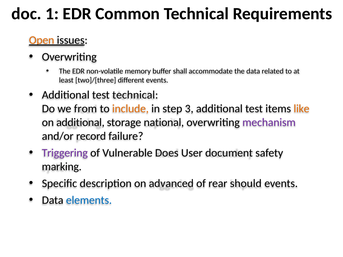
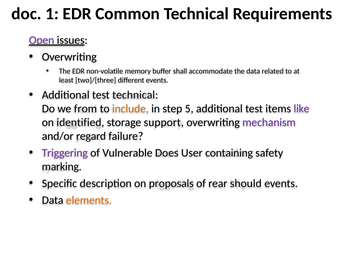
Open colour: orange -> purple
3: 3 -> 5
like colour: orange -> purple
on additional: additional -> identified
national: national -> support
record: record -> regard
document: document -> containing
advanced: advanced -> proposals
elements colour: blue -> orange
